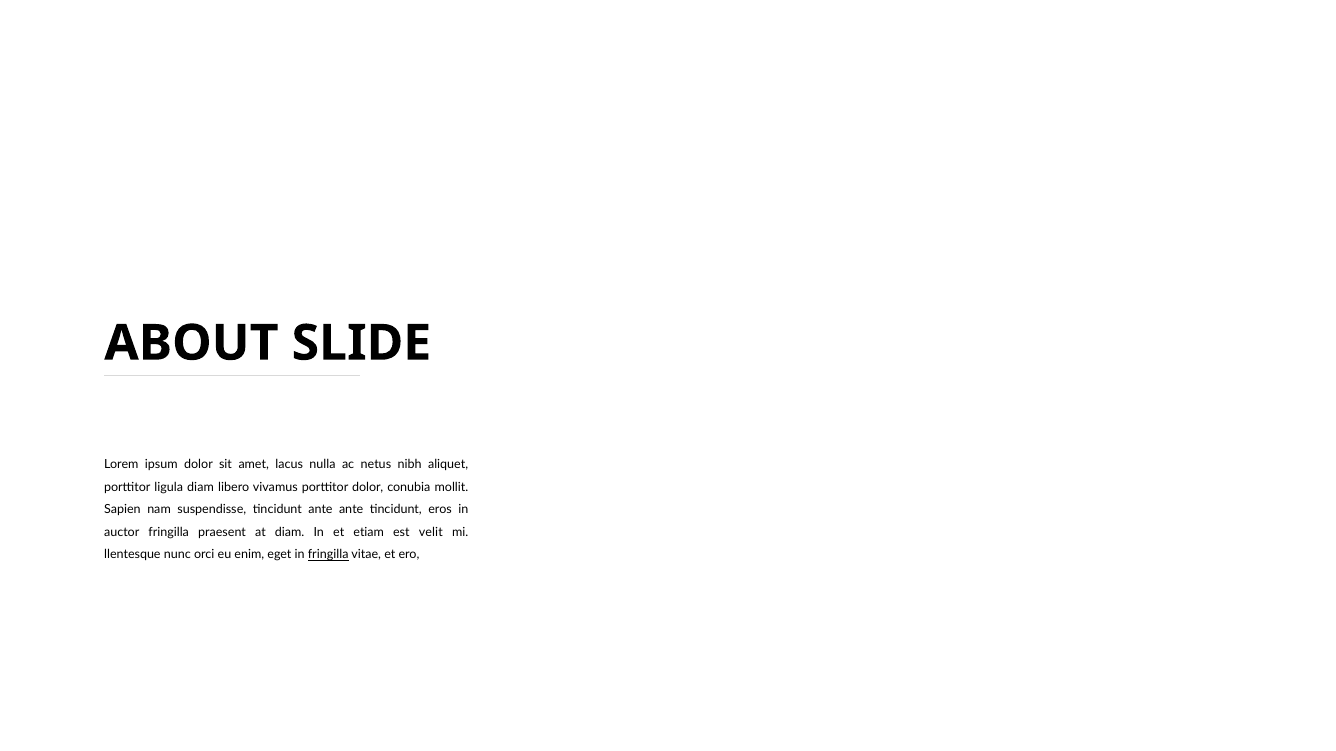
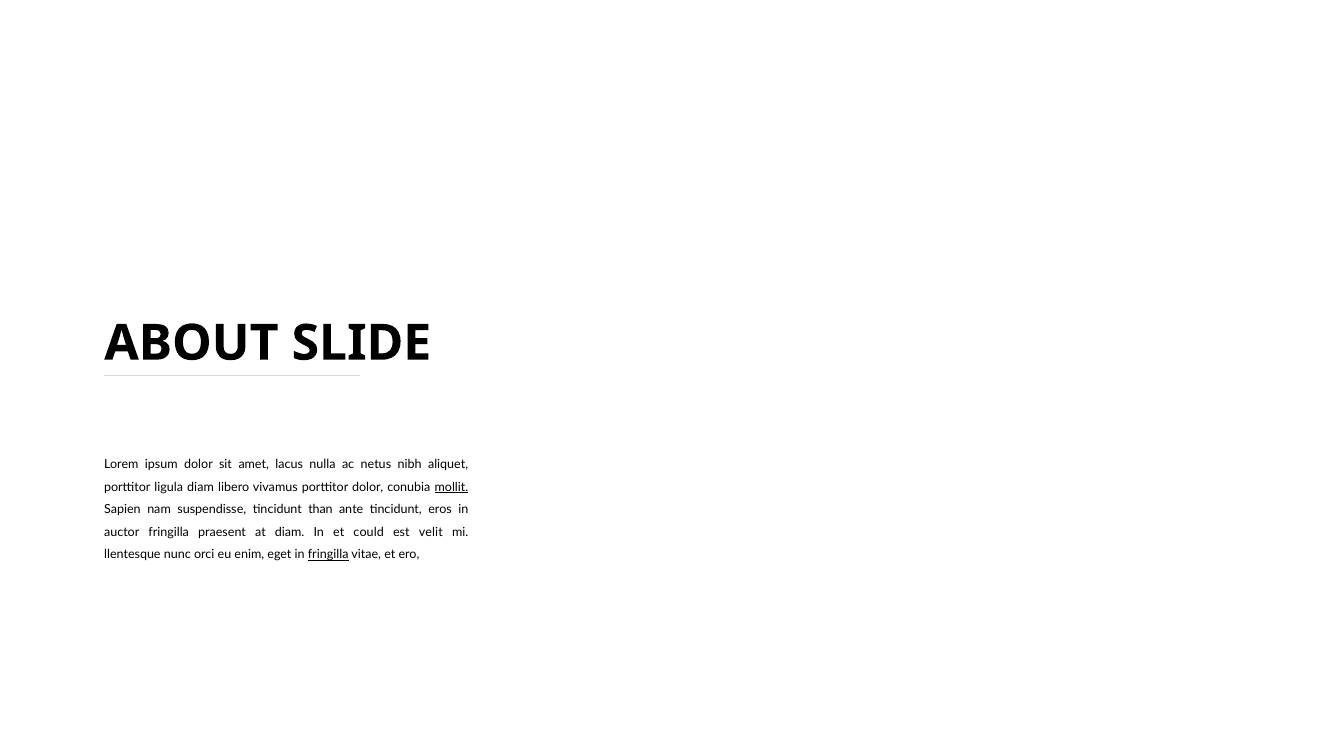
mollit underline: none -> present
tincidunt ante: ante -> than
etiam: etiam -> could
